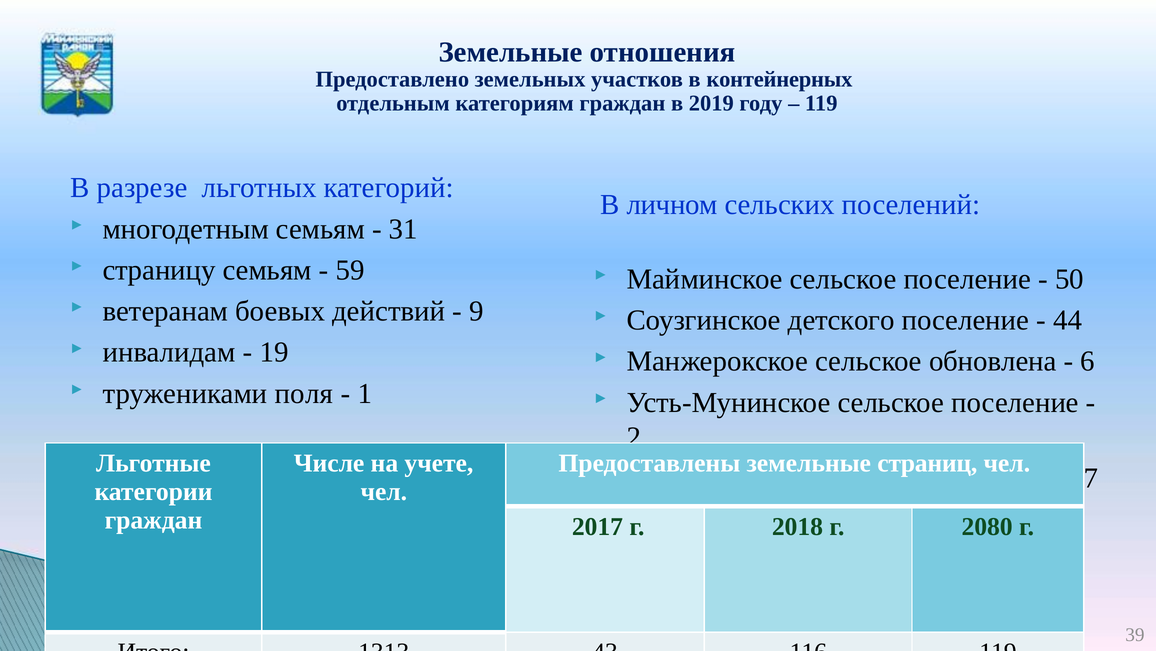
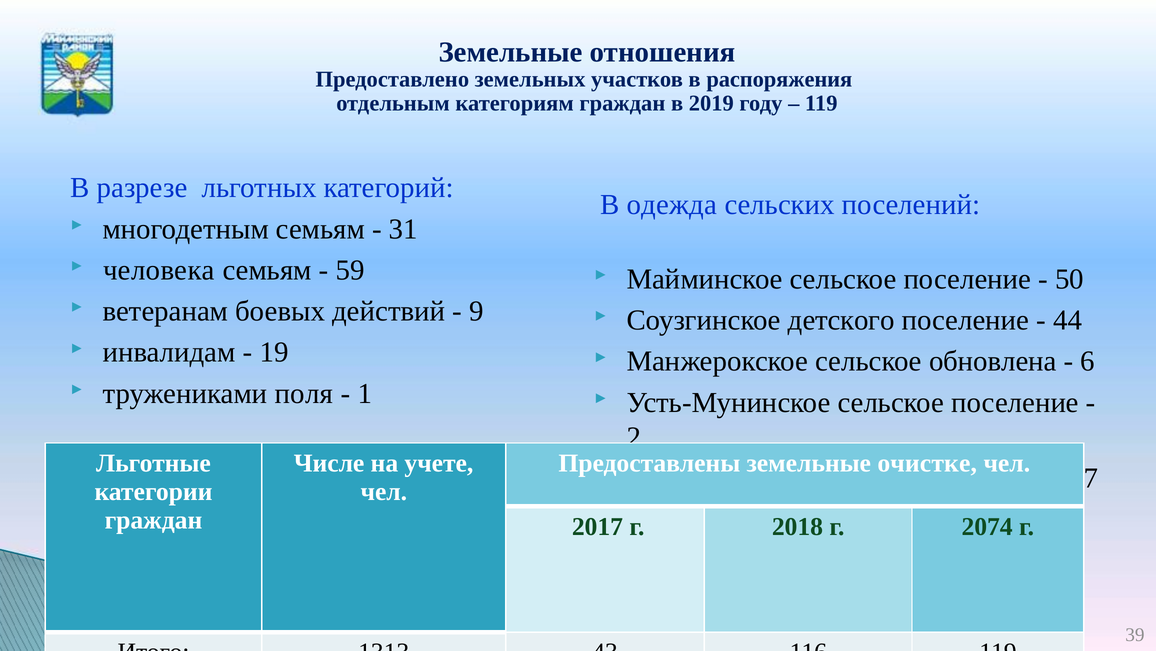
контейнерных: контейнерных -> распоряжения
личном: личном -> одежда
страницу: страницу -> человека
страниц: страниц -> очистке
2080: 2080 -> 2074
